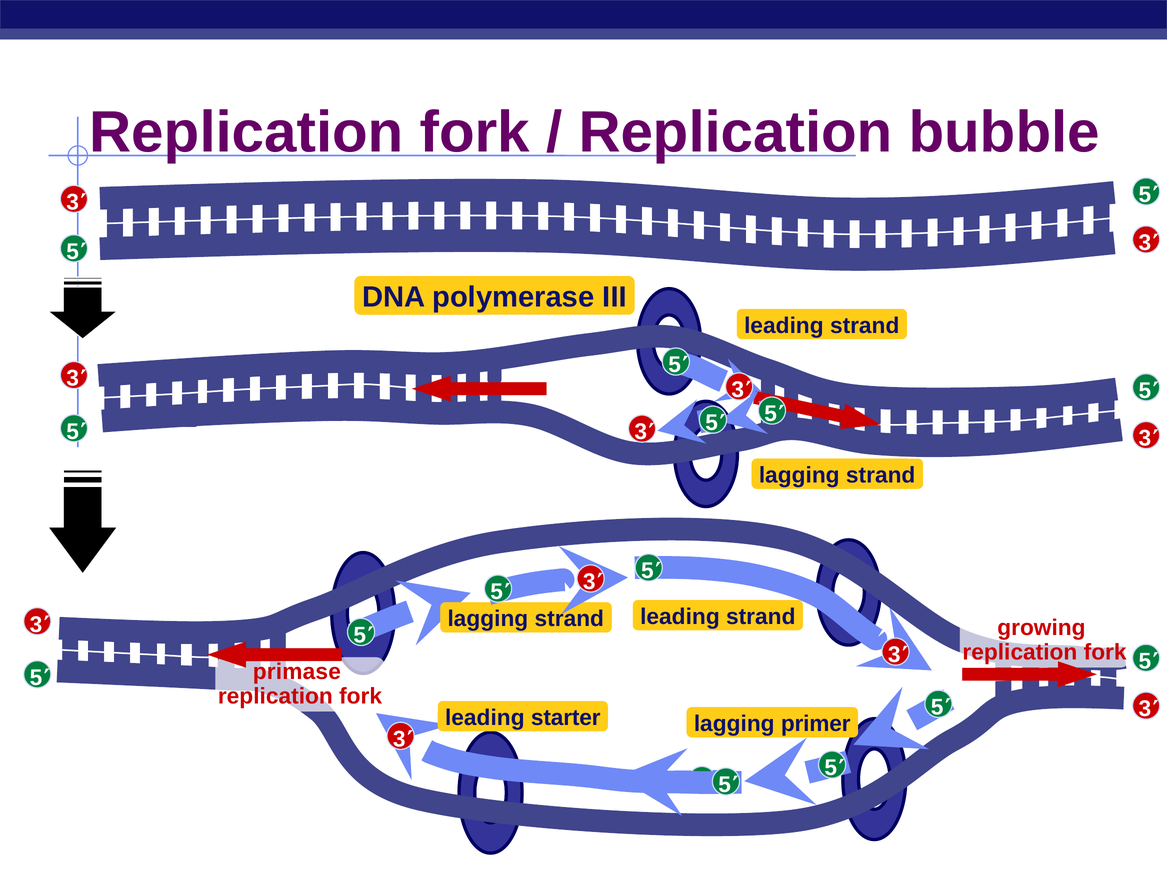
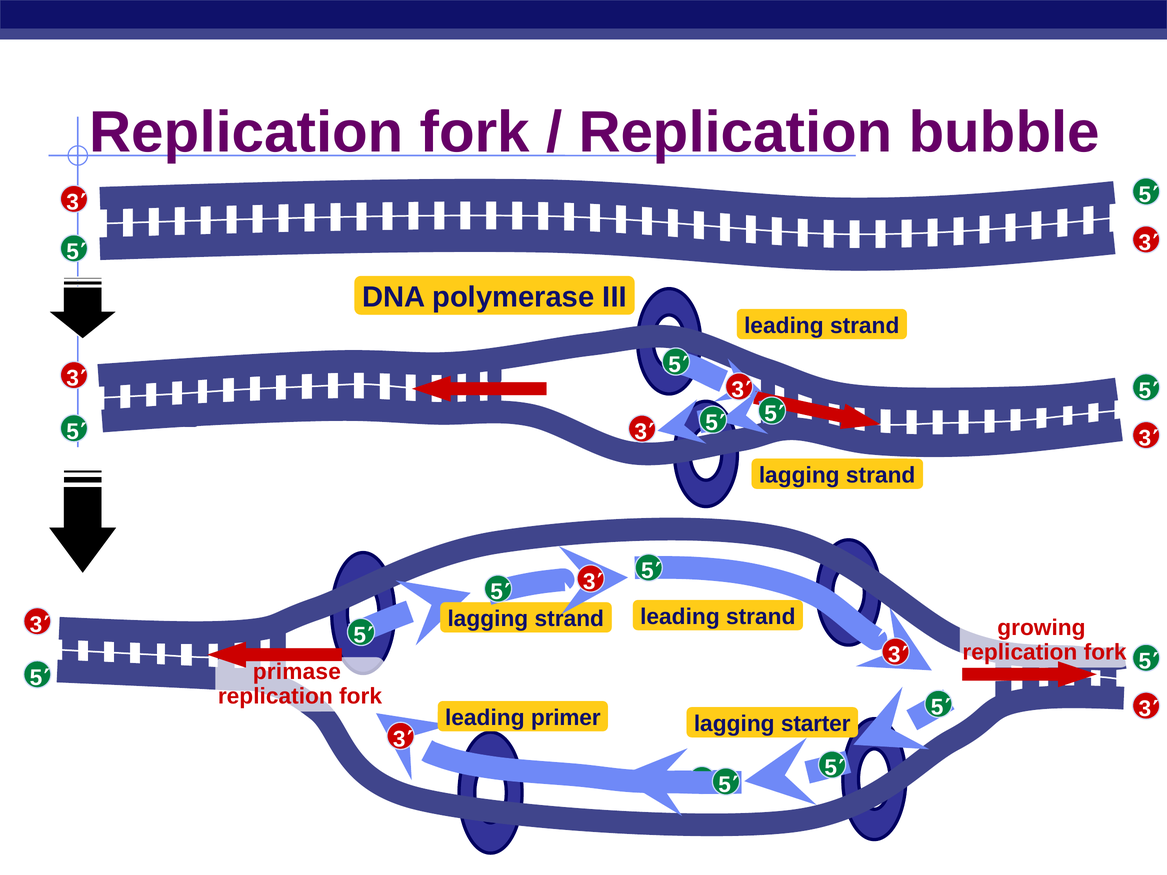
starter: starter -> primer
primer: primer -> starter
